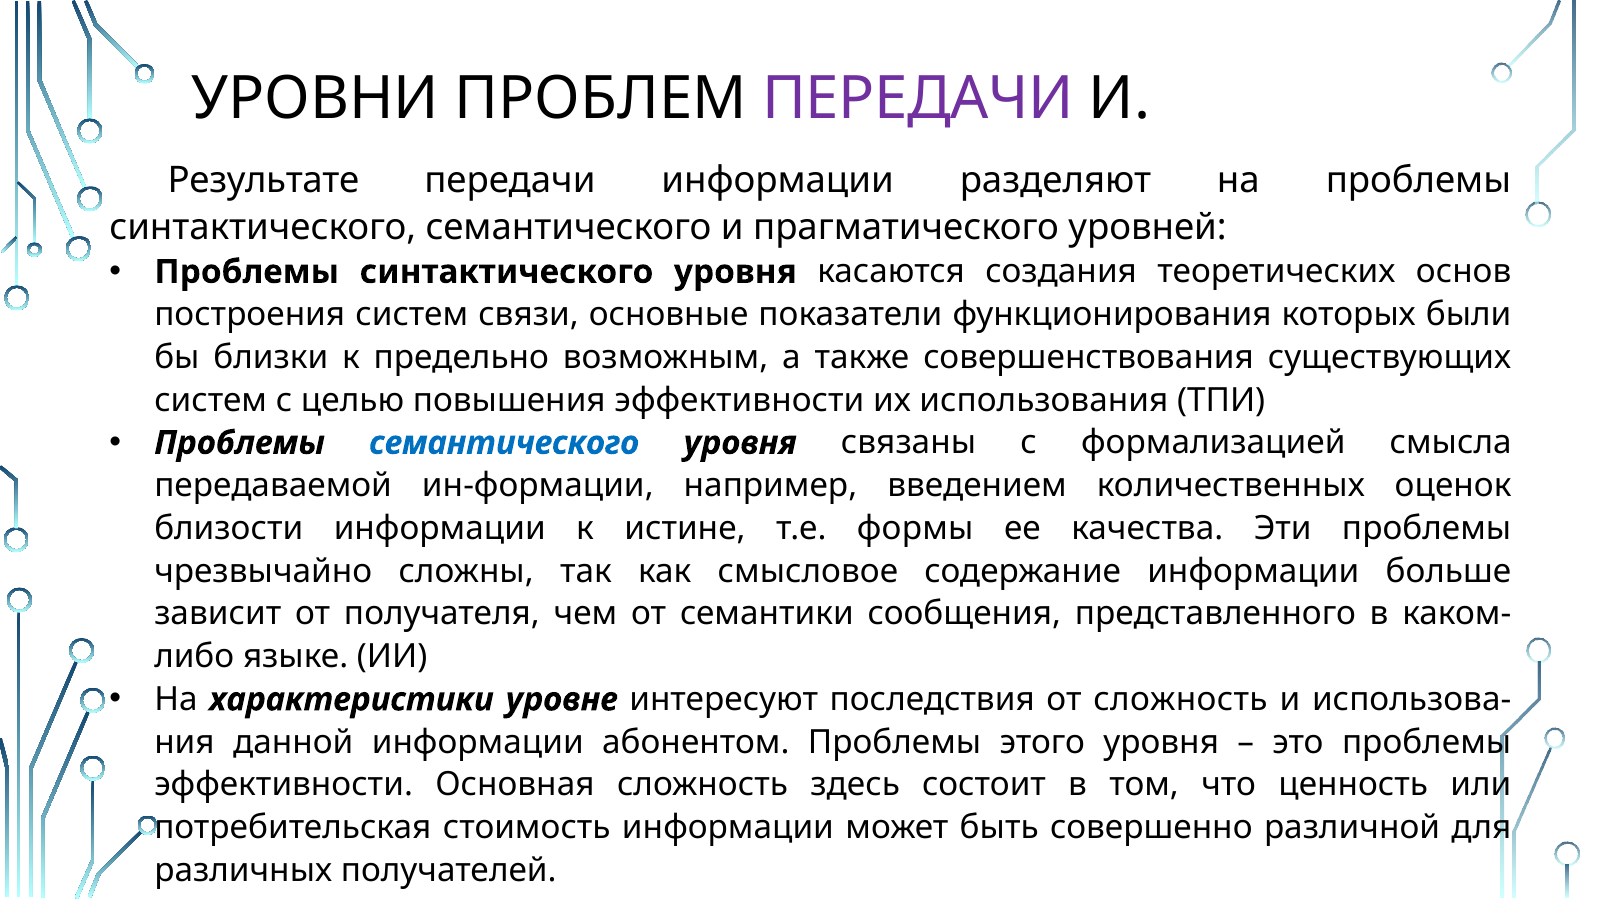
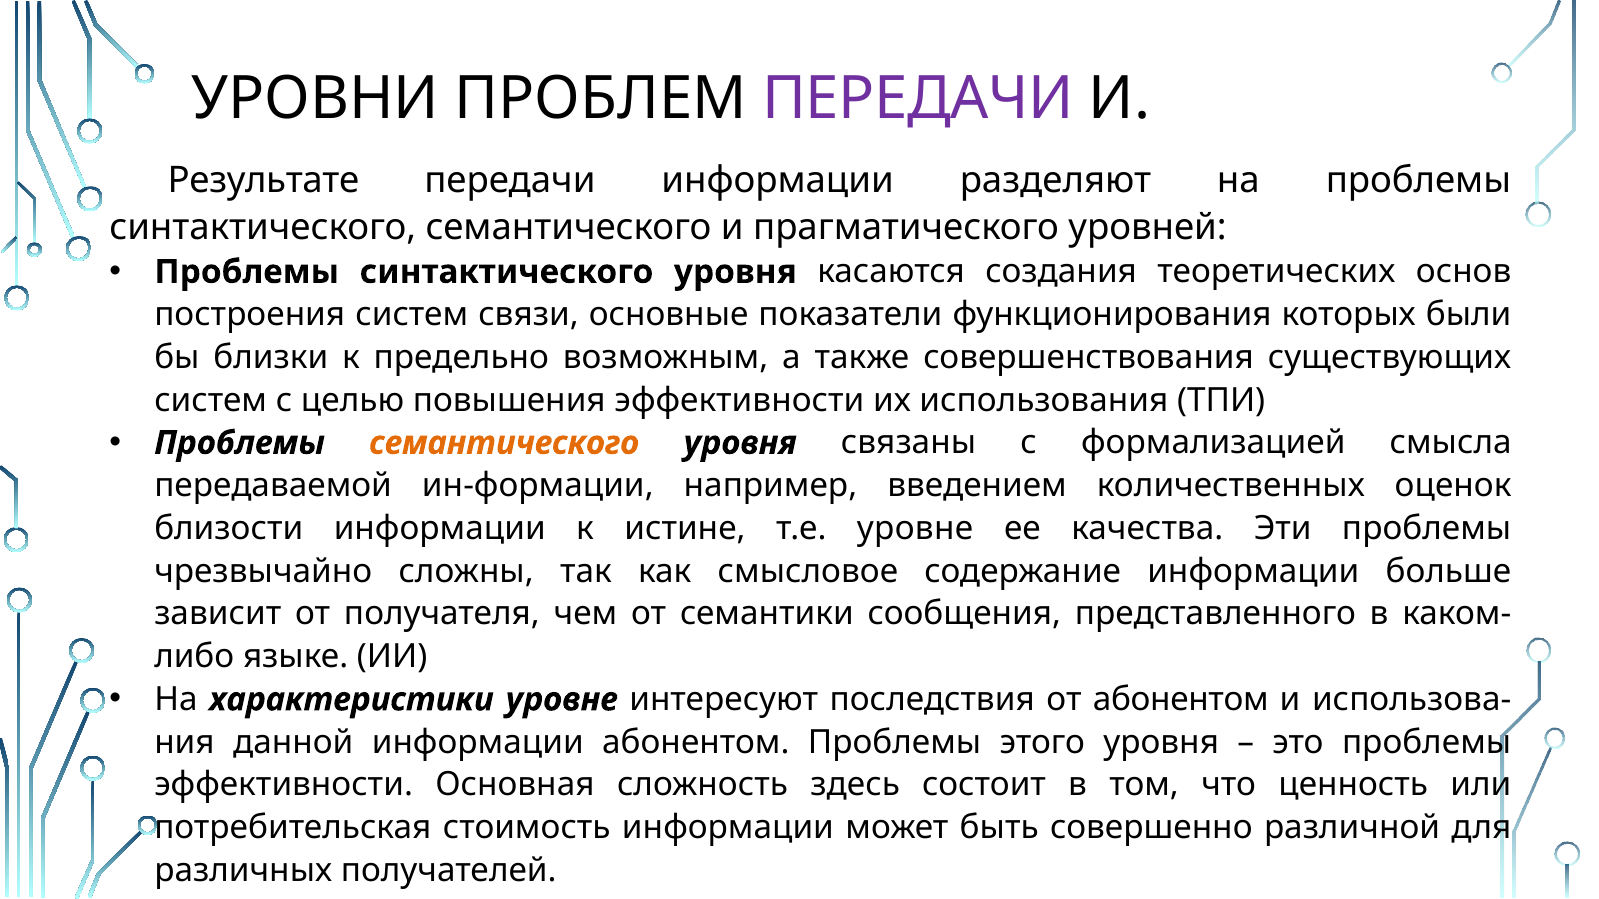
семантического at (504, 443) colour: blue -> orange
т.е формы: формы -> уровне
от сложность: сложность -> абонентом
